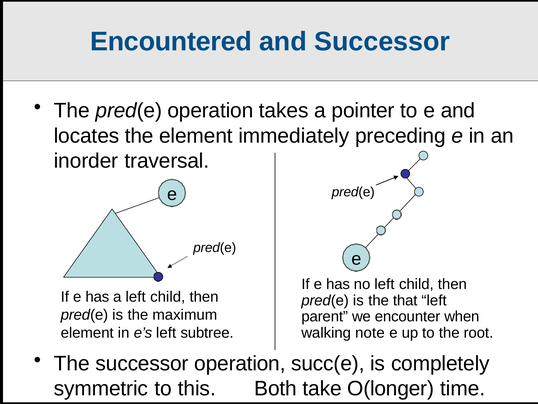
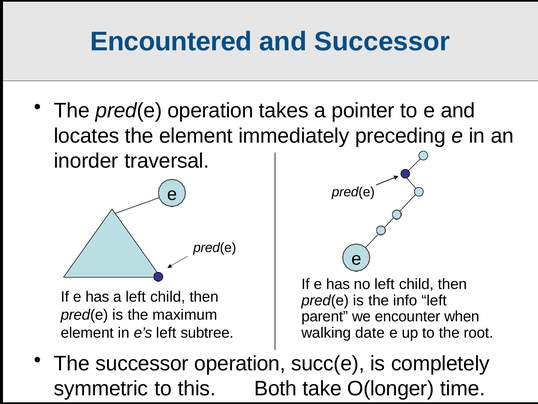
that: that -> info
note: note -> date
